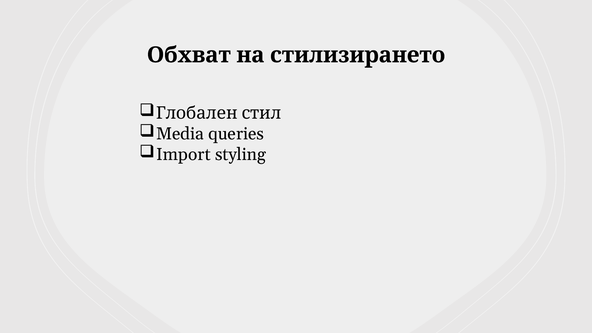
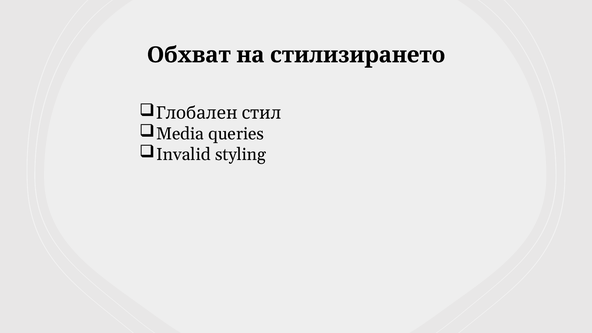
Import: Import -> Invalid
